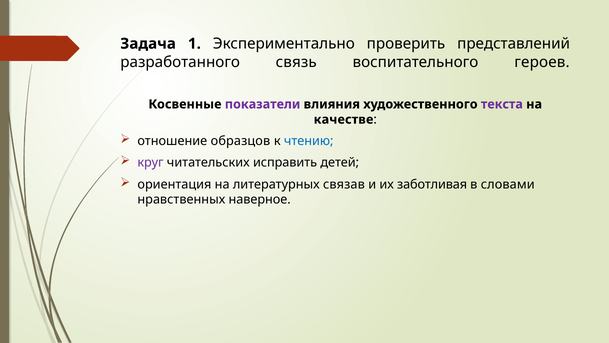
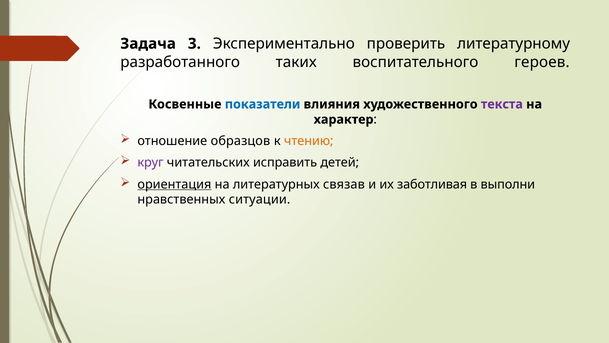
1: 1 -> 3
представлений: представлений -> литературному
связь: связь -> таких
показатели colour: purple -> blue
качестве: качестве -> характер
чтению colour: blue -> orange
ориентация underline: none -> present
словами: словами -> выполни
наверное: наверное -> ситуации
